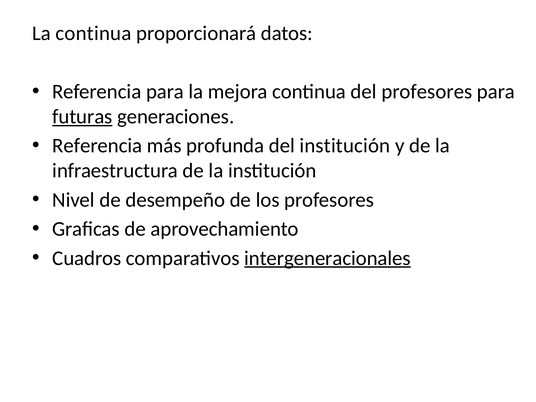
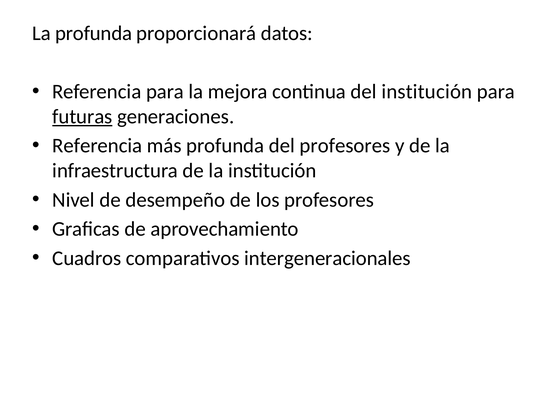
La continua: continua -> profunda
del profesores: profesores -> institución
del institución: institución -> profesores
intergeneracionales underline: present -> none
